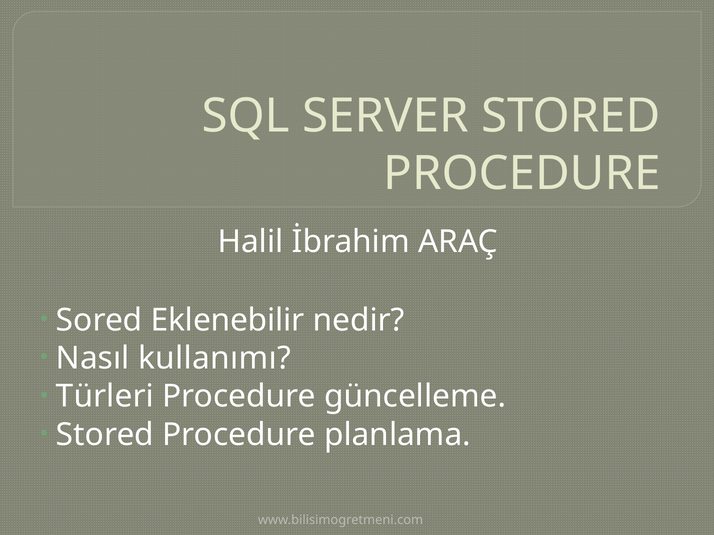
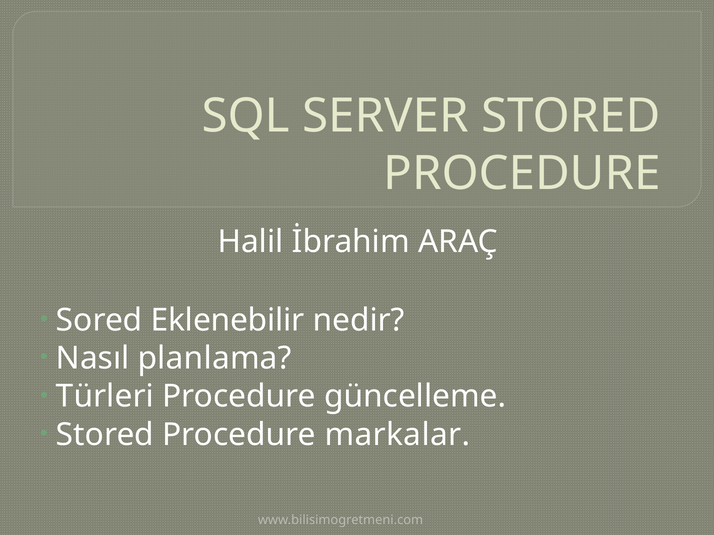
kullanımı: kullanımı -> planlama
planlama: planlama -> markalar
